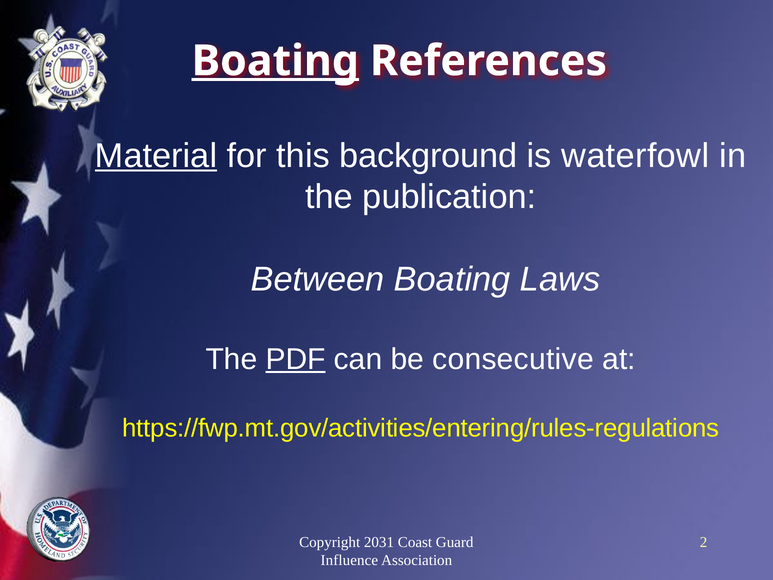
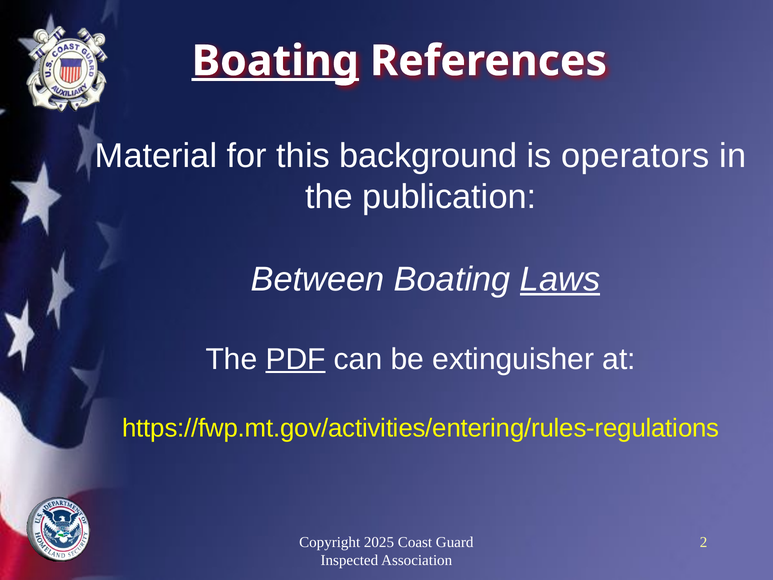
Material underline: present -> none
waterfowl: waterfowl -> operators
Laws underline: none -> present
consecutive: consecutive -> extinguisher
2031: 2031 -> 2025
Influence: Influence -> Inspected
